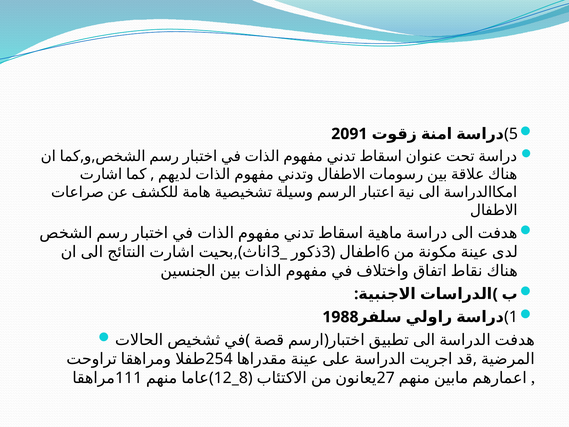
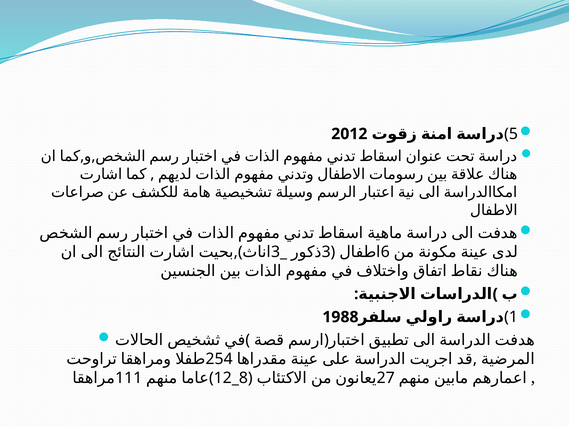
2091: 2091 -> 2012
